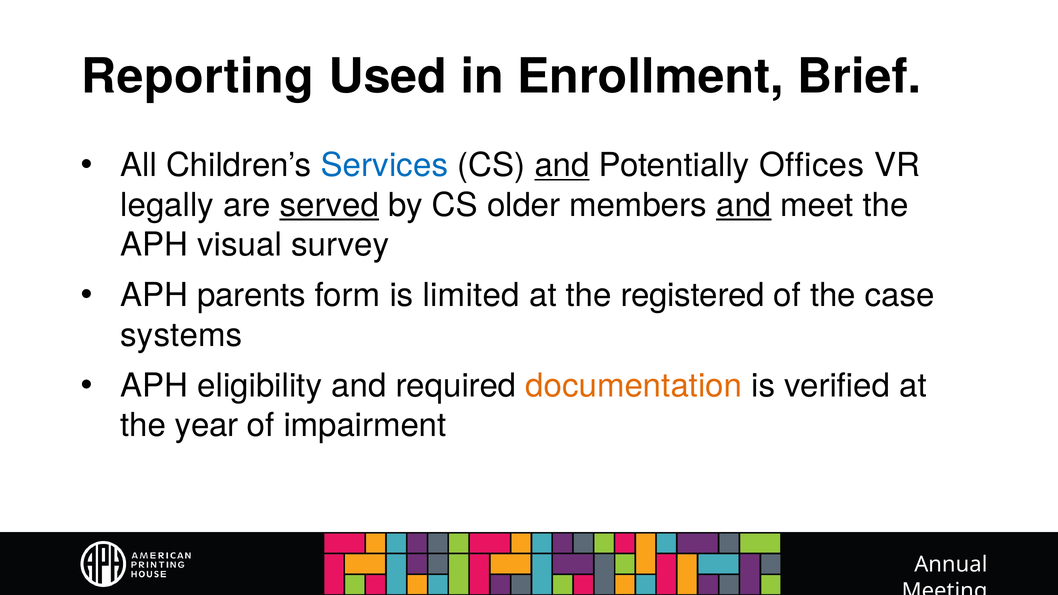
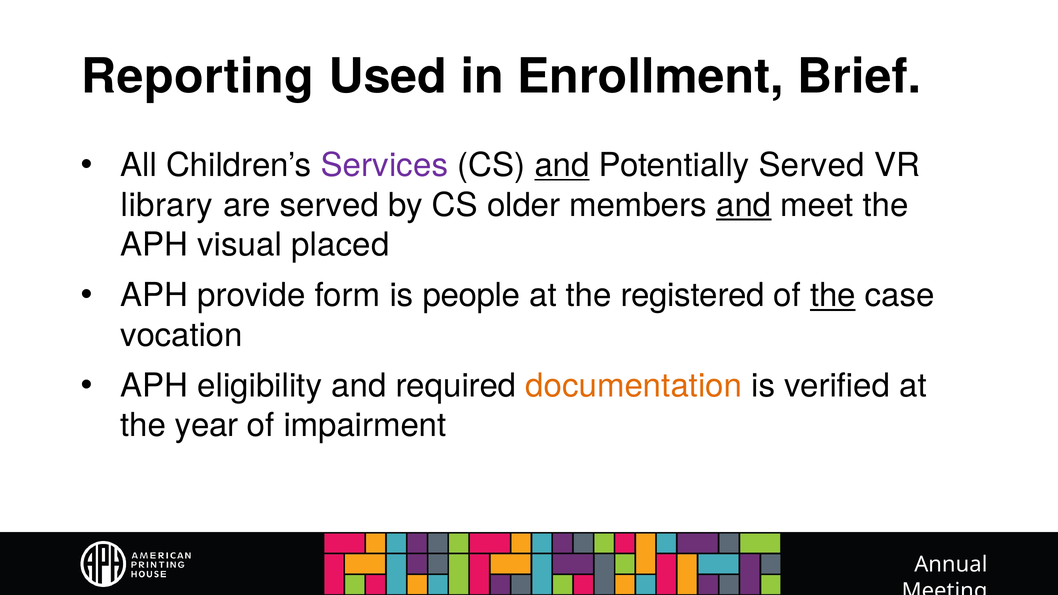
Services colour: blue -> purple
Potentially Offices: Offices -> Served
legally: legally -> library
served at (329, 205) underline: present -> none
survey: survey -> placed
parents: parents -> provide
limited: limited -> people
the at (833, 296) underline: none -> present
systems: systems -> vocation
